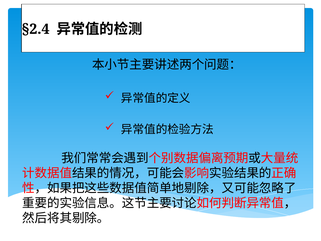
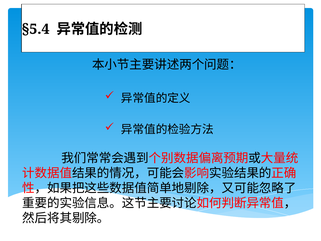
§2.4: §2.4 -> §5.4
